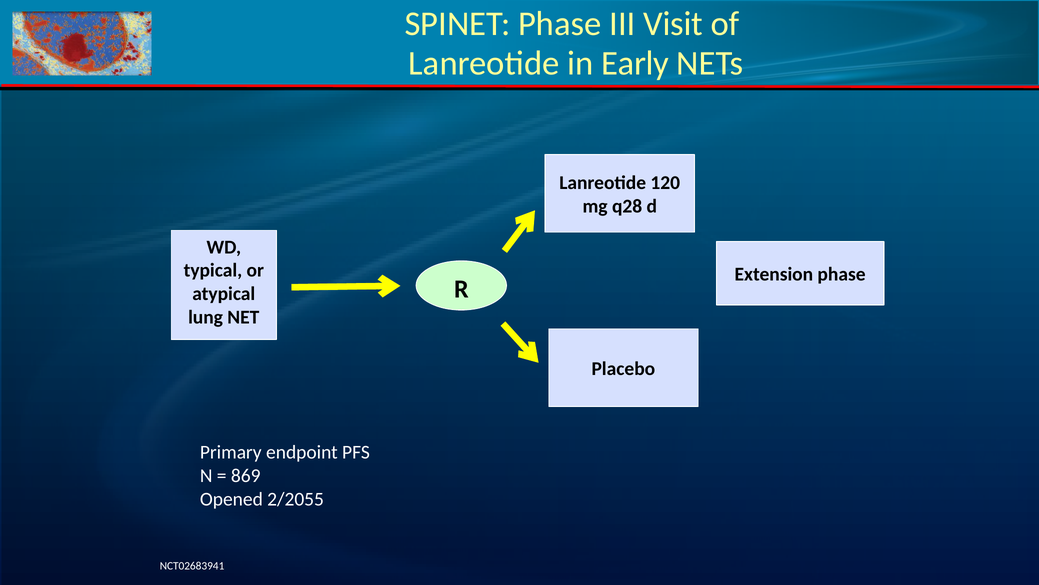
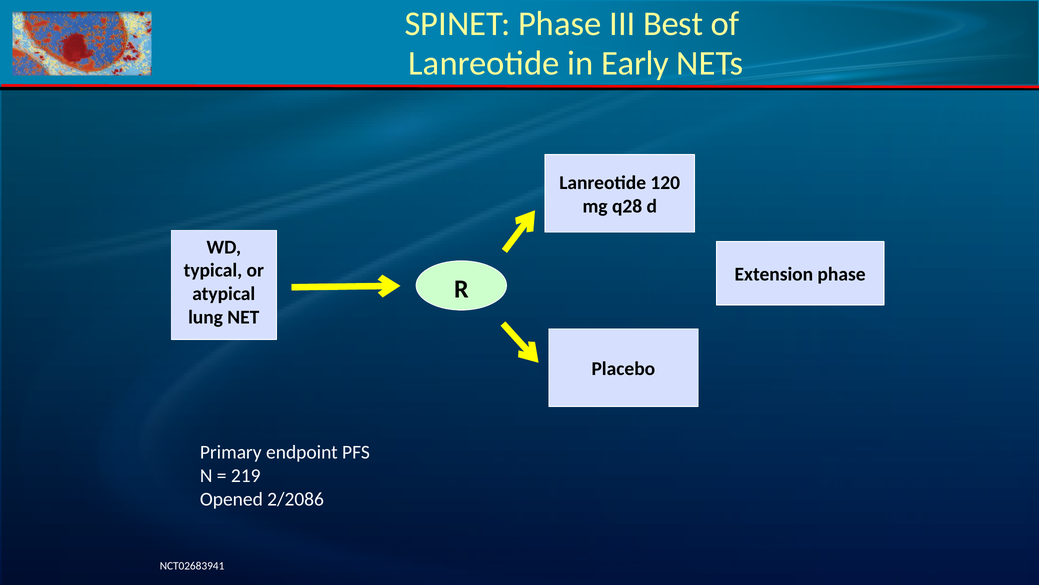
Visit: Visit -> Best
869: 869 -> 219
2/2055: 2/2055 -> 2/2086
